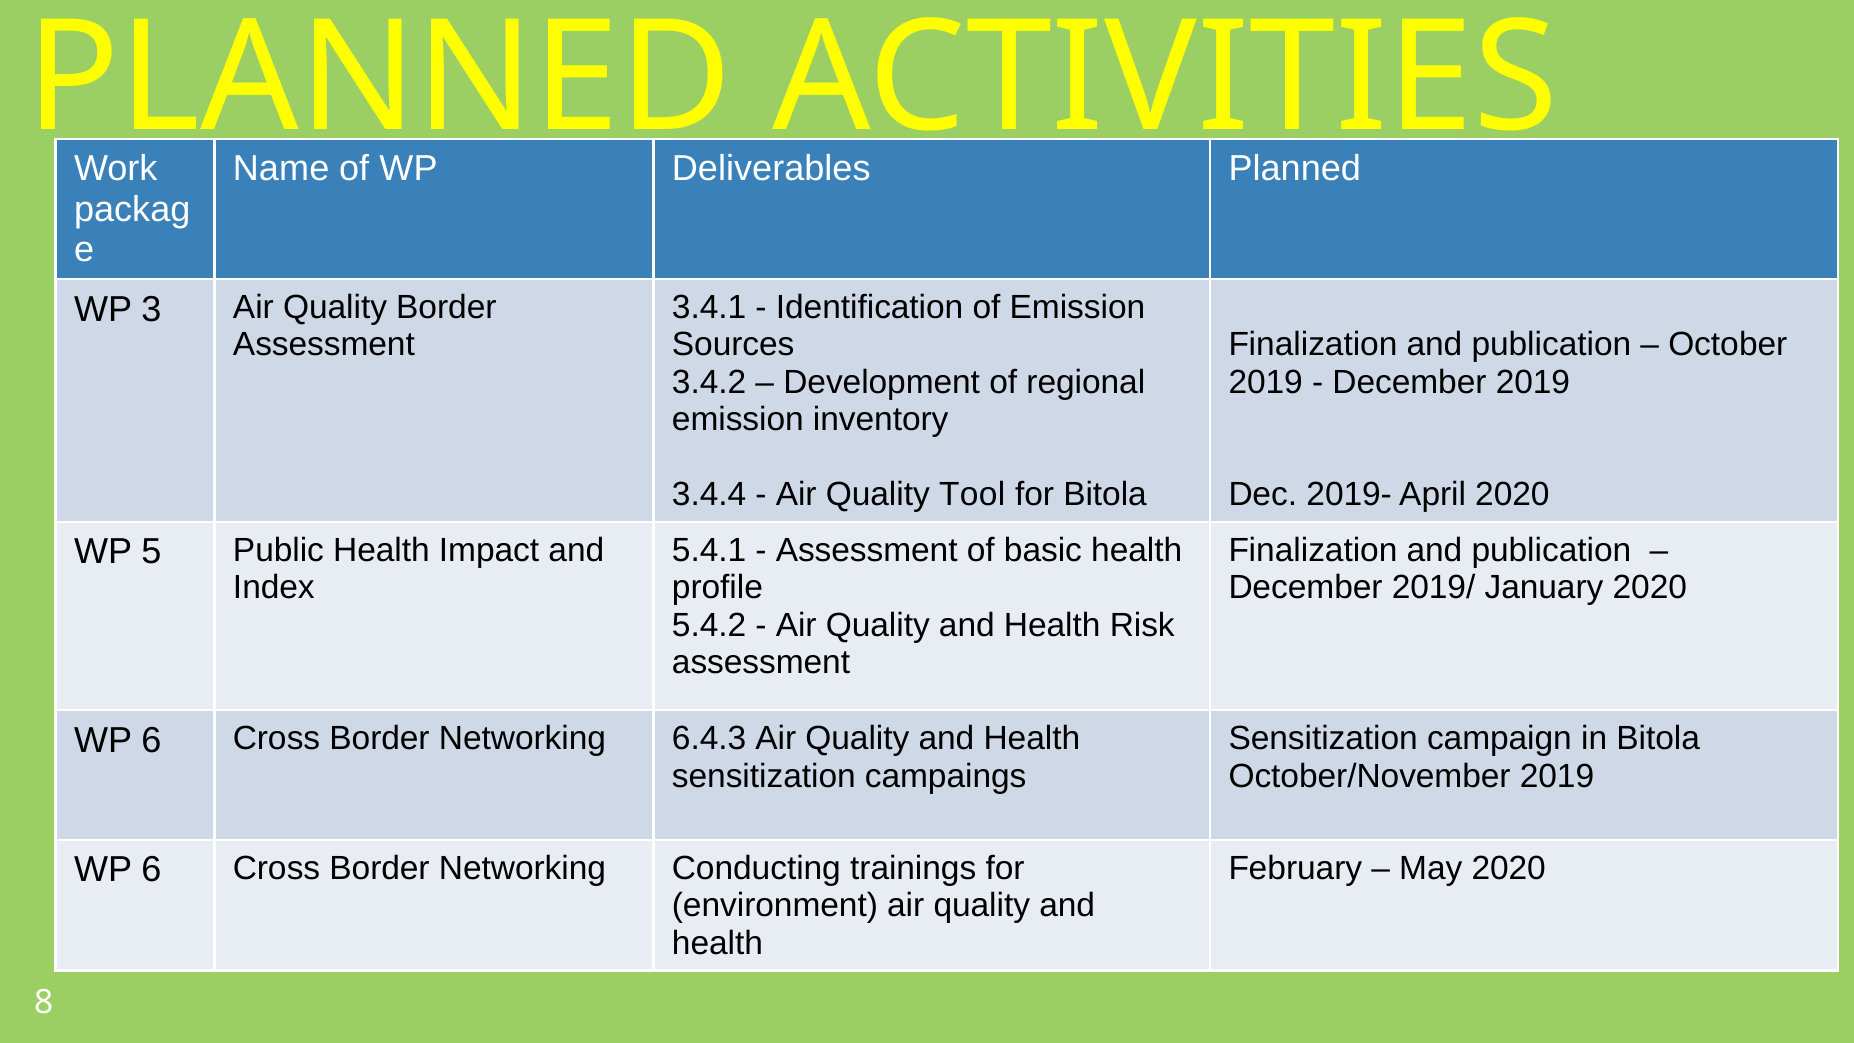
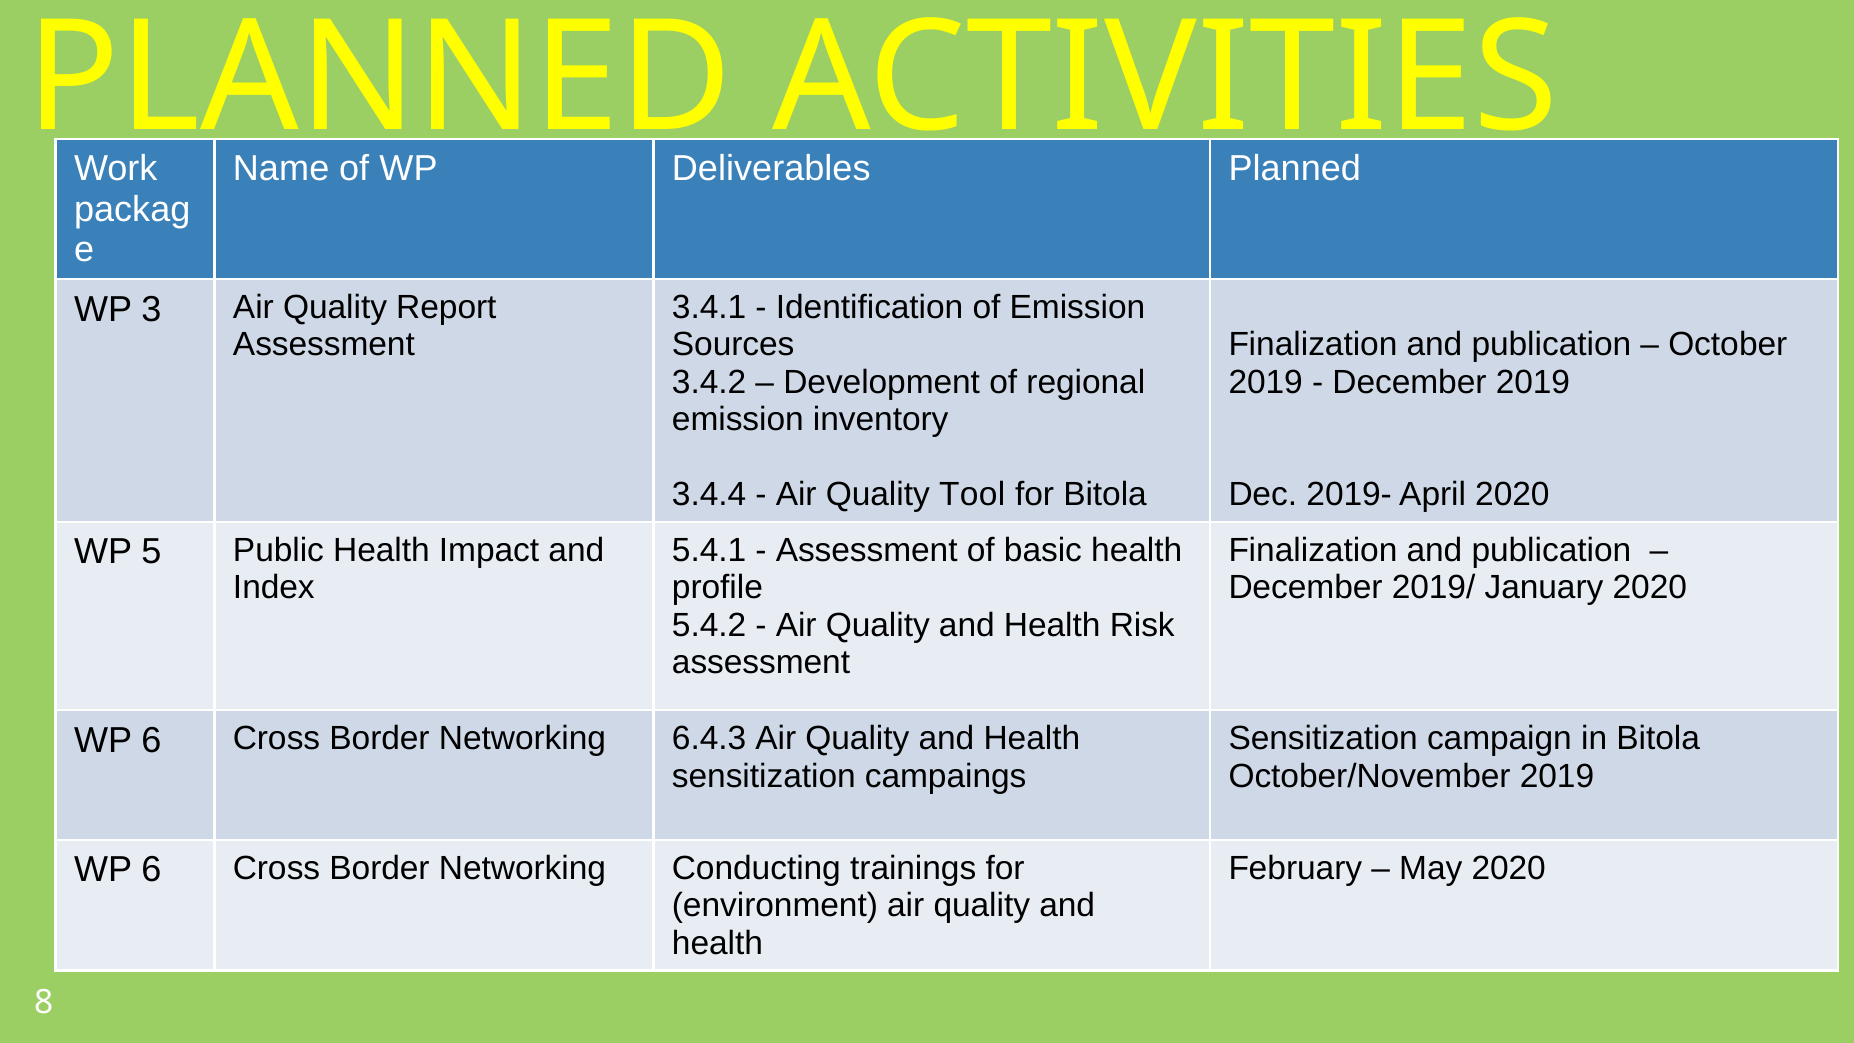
Quality Border: Border -> Report
